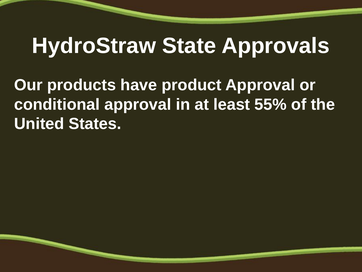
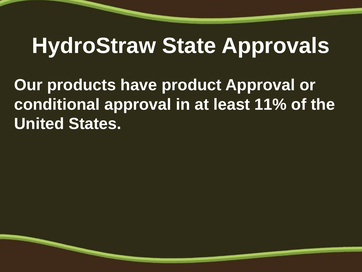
55%: 55% -> 11%
